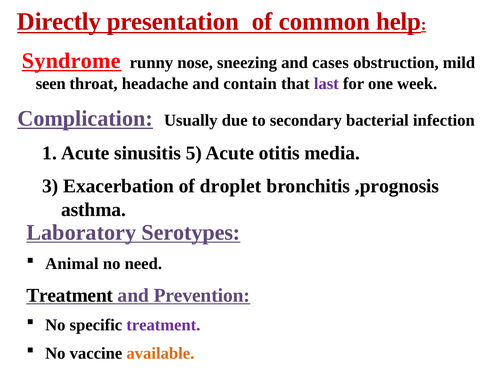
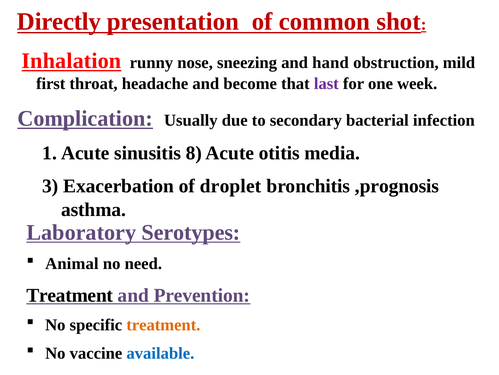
help: help -> shot
Syndrome: Syndrome -> Inhalation
cases: cases -> hand
seen: seen -> first
contain: contain -> become
5: 5 -> 8
treatment at (163, 324) colour: purple -> orange
available colour: orange -> blue
